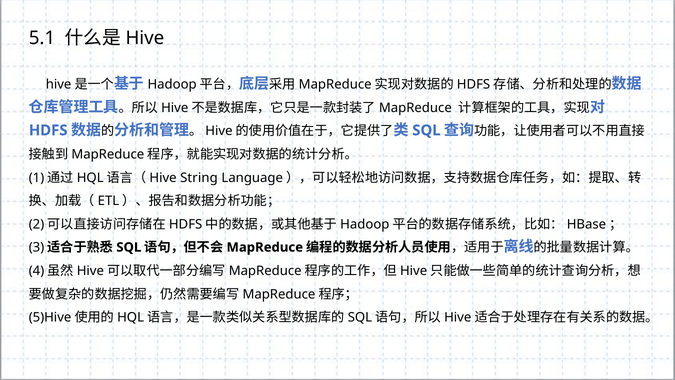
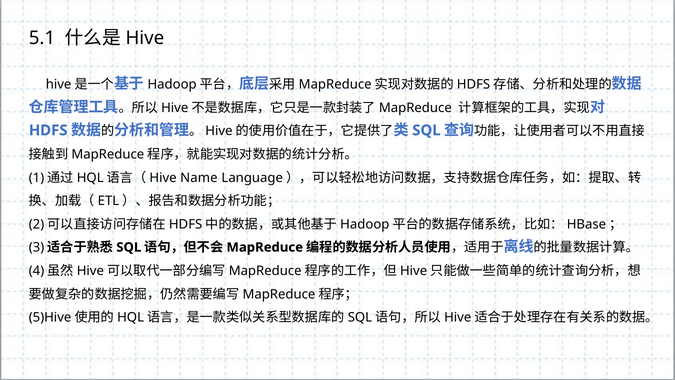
String: String -> Name
